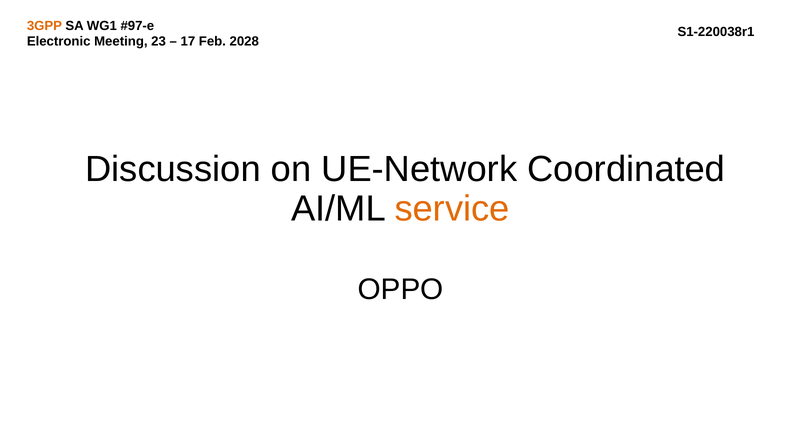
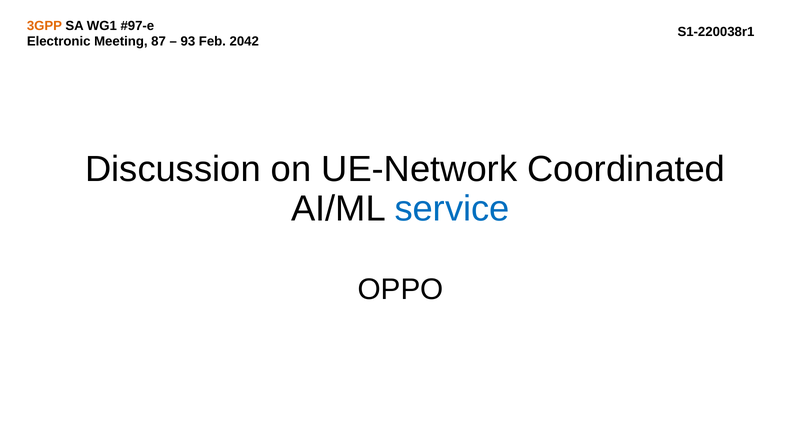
23: 23 -> 87
17: 17 -> 93
2028: 2028 -> 2042
service colour: orange -> blue
